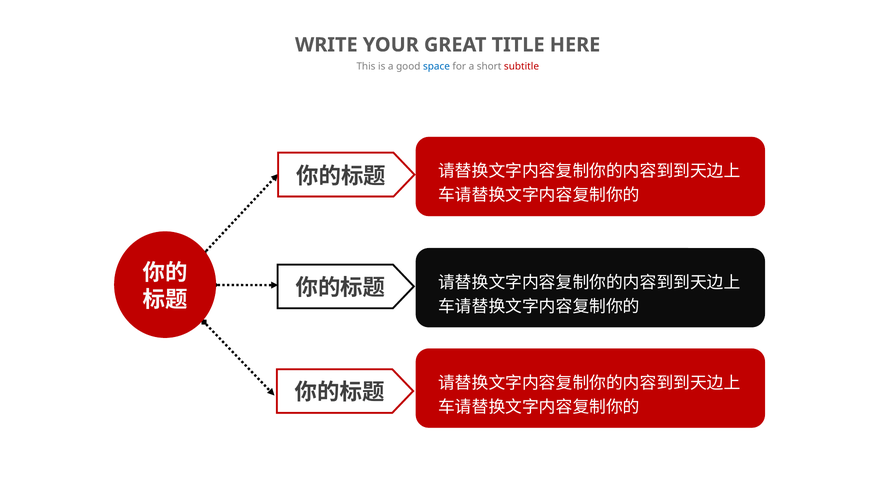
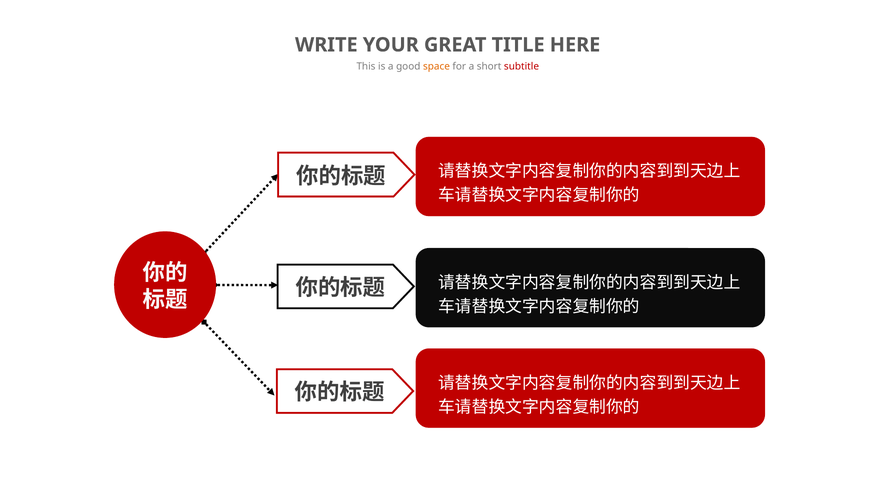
space colour: blue -> orange
